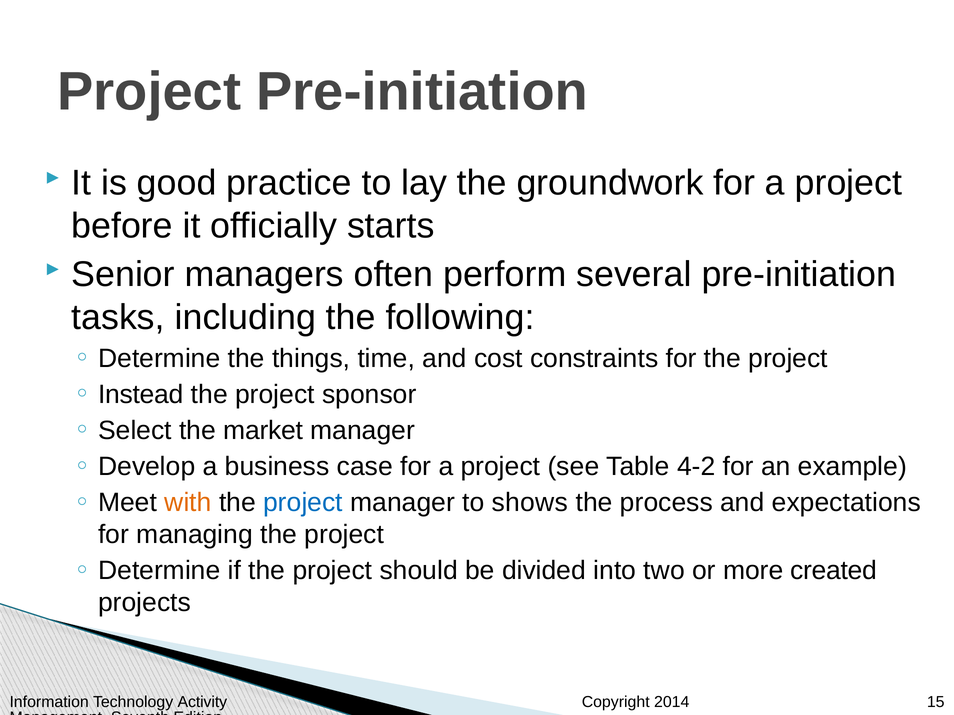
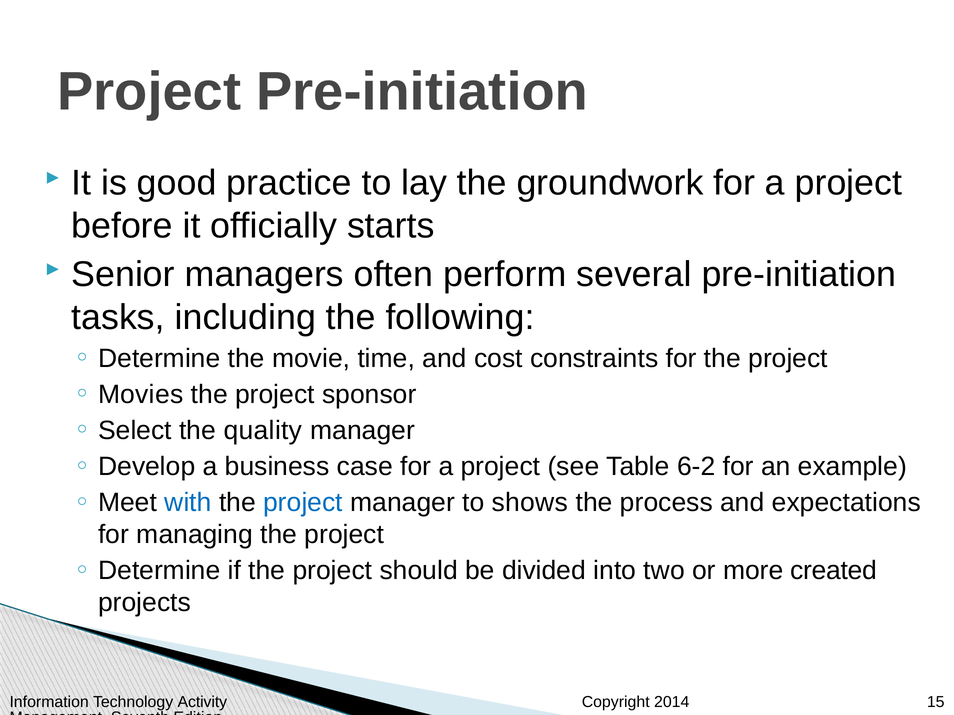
things: things -> movie
Instead: Instead -> Movies
market: market -> quality
4-2: 4-2 -> 6-2
with colour: orange -> blue
